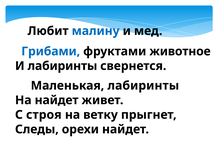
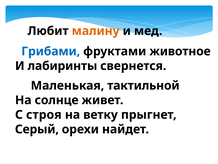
малину colour: blue -> orange
Маленькая лабиринты: лабиринты -> тактильной
На найдет: найдет -> солнце
Следы: Следы -> Серый
